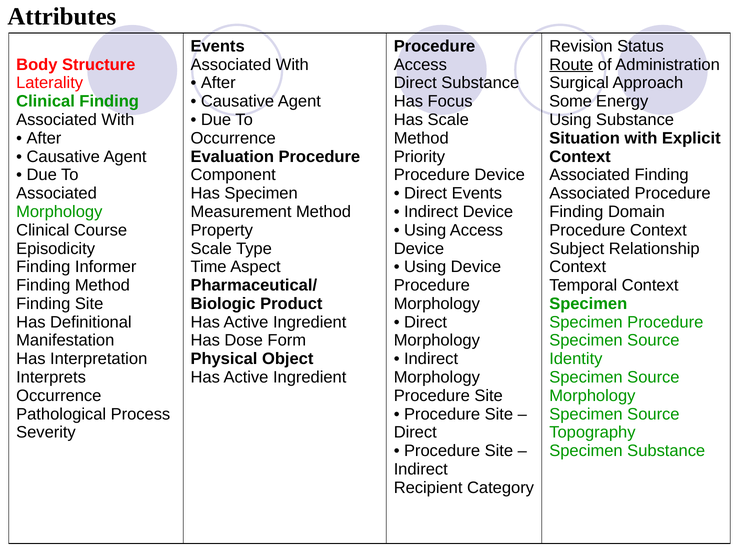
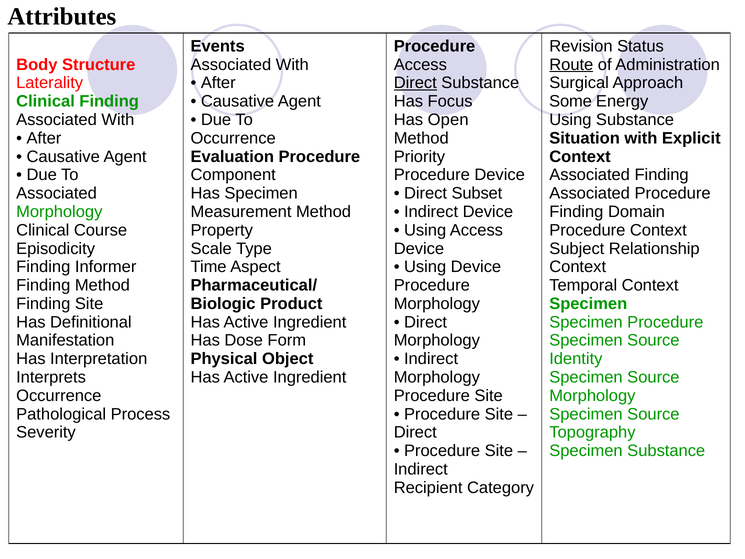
Direct at (415, 83) underline: none -> present
Has Scale: Scale -> Open
Direct Events: Events -> Subset
